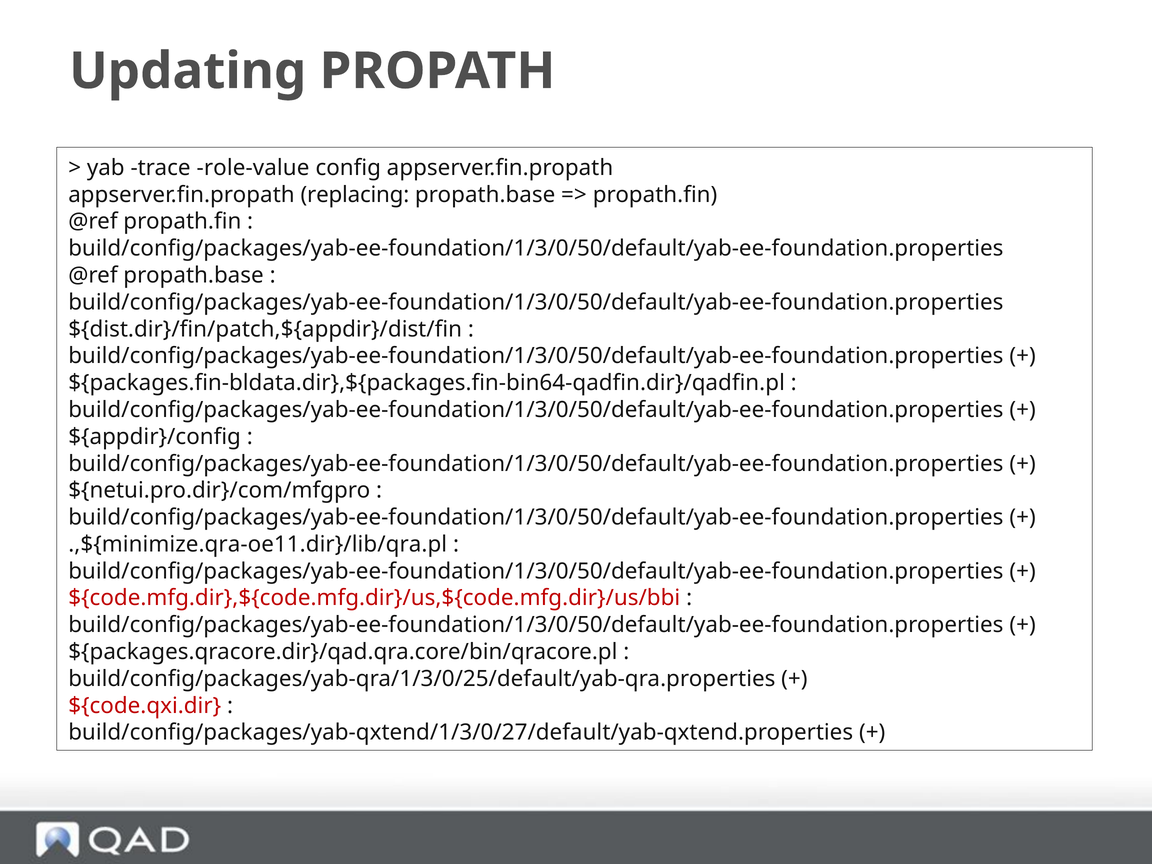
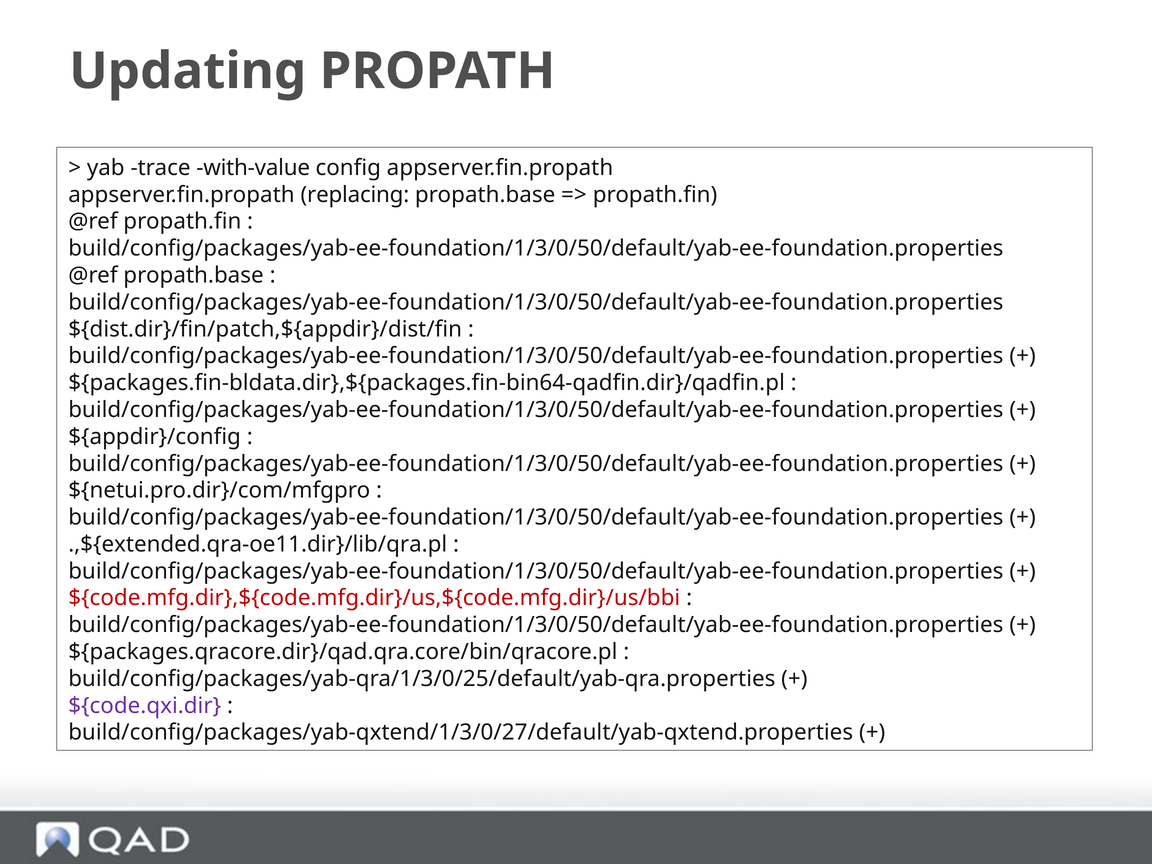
role-value: role-value -> with-value
.,${minimize.qra-oe11.dir}/lib/qra.pl: .,${minimize.qra-oe11.dir}/lib/qra.pl -> .,${extended.qra-oe11.dir}/lib/qra.pl
${code.qxi.dir colour: red -> purple
